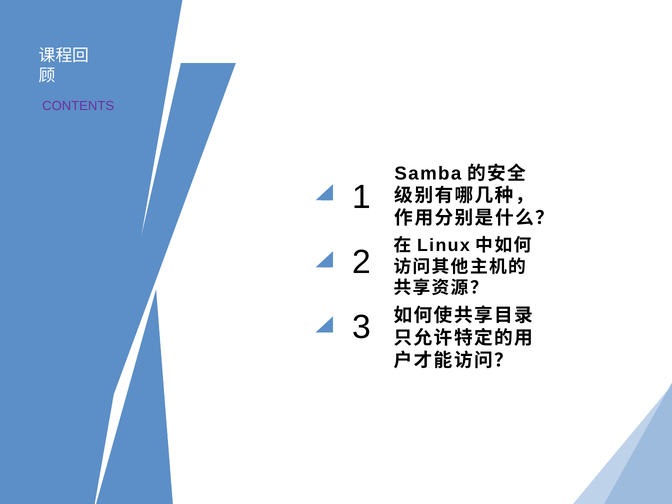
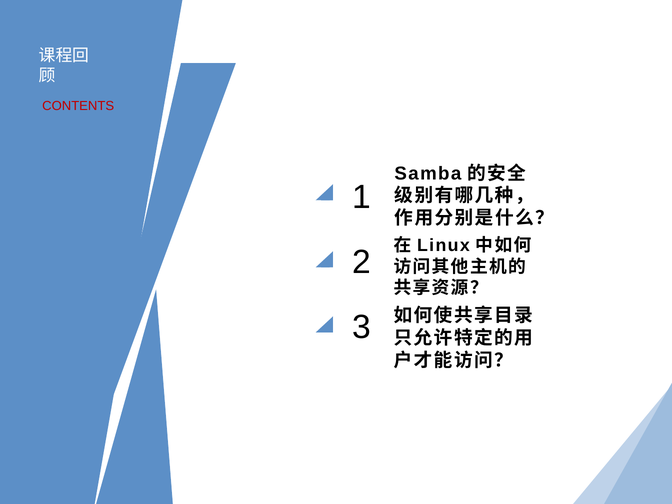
CONTENTS colour: purple -> red
